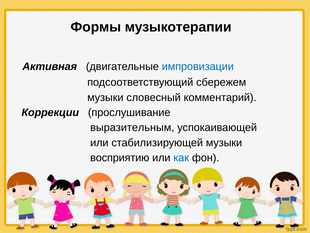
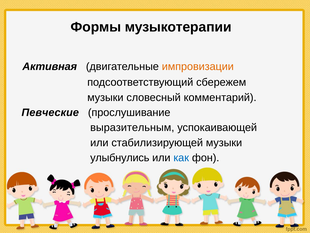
импровизации colour: blue -> orange
Коррекции: Коррекции -> Певческие
восприятию: восприятию -> улыбнулись
